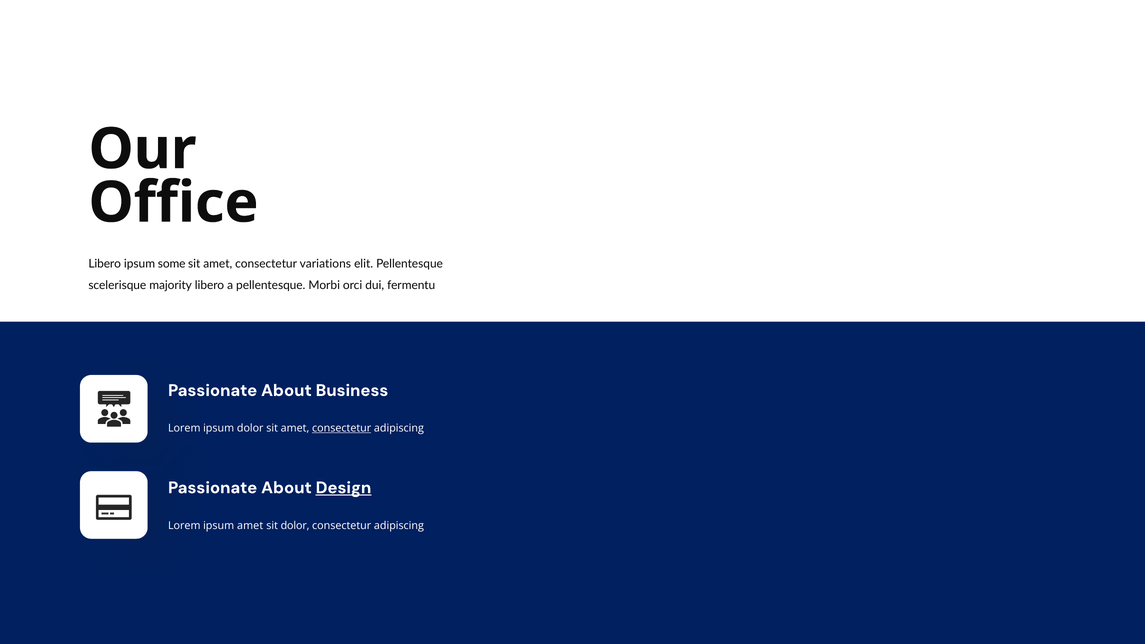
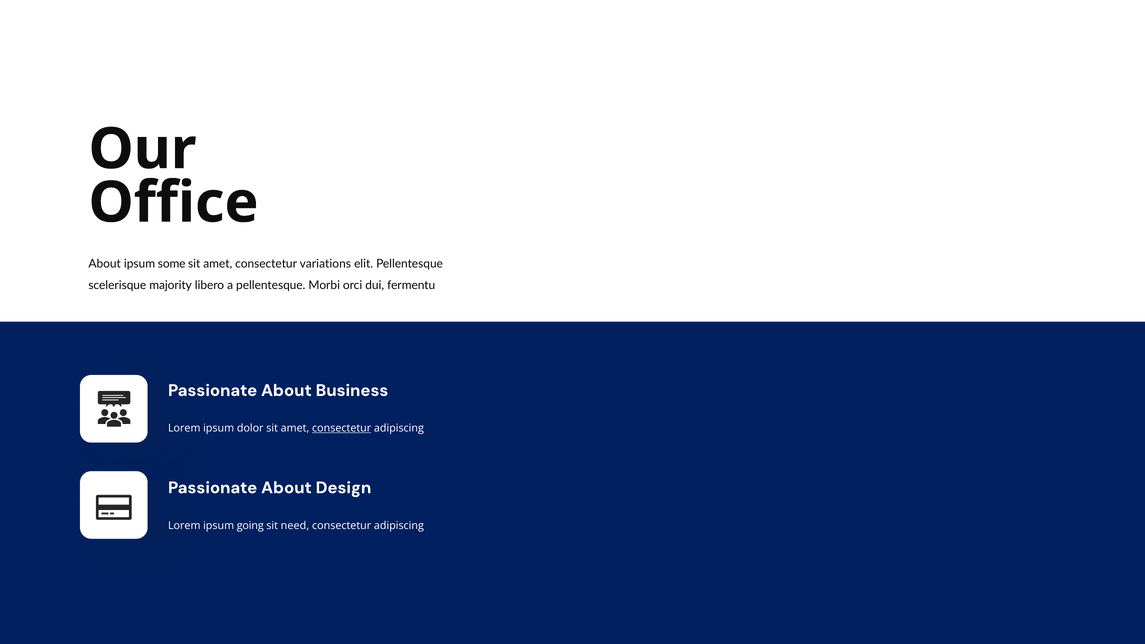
Libero at (105, 264): Libero -> About
Design underline: present -> none
ipsum amet: amet -> going
sit dolor: dolor -> need
